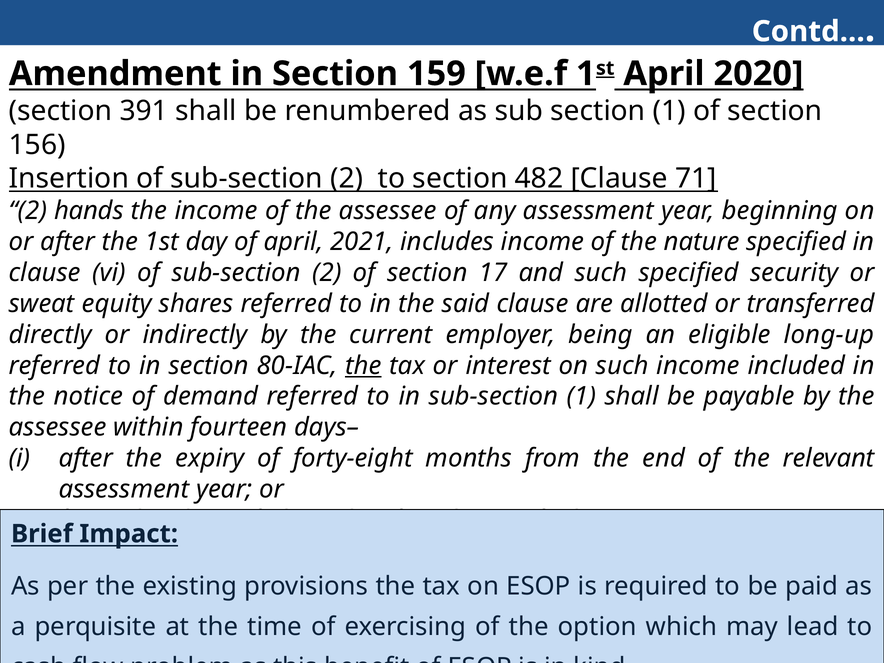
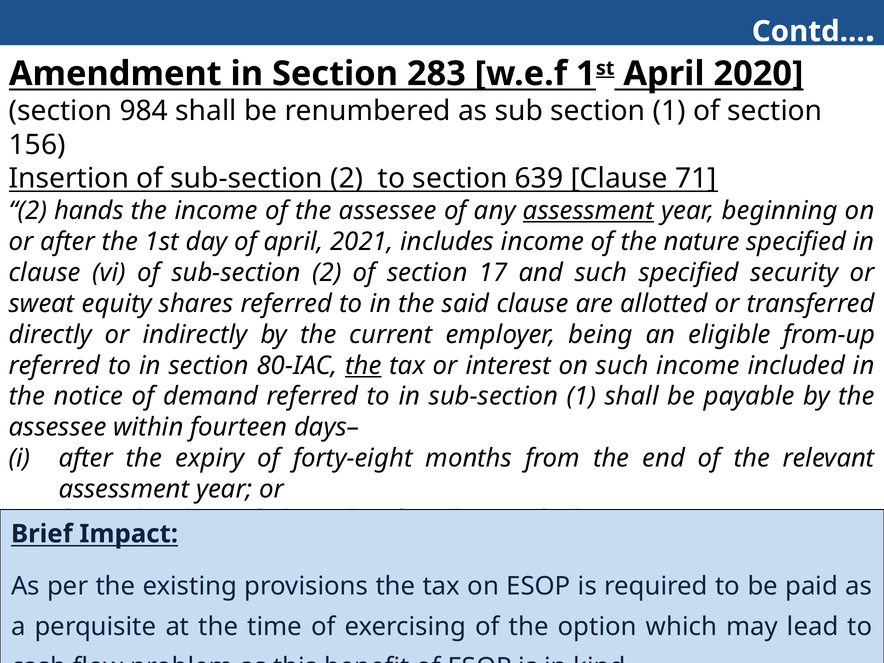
159: 159 -> 283
391: 391 -> 984
482: 482 -> 639
assessment at (588, 211) underline: none -> present
long-up: long-up -> from-up
